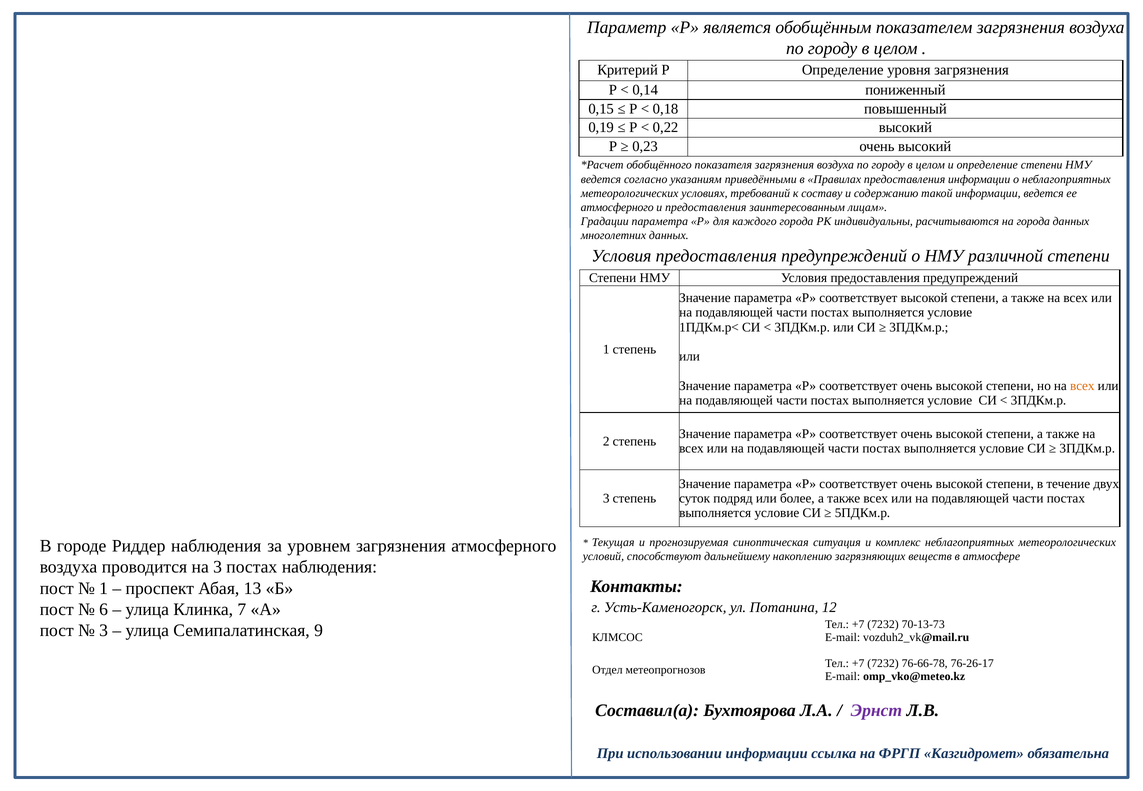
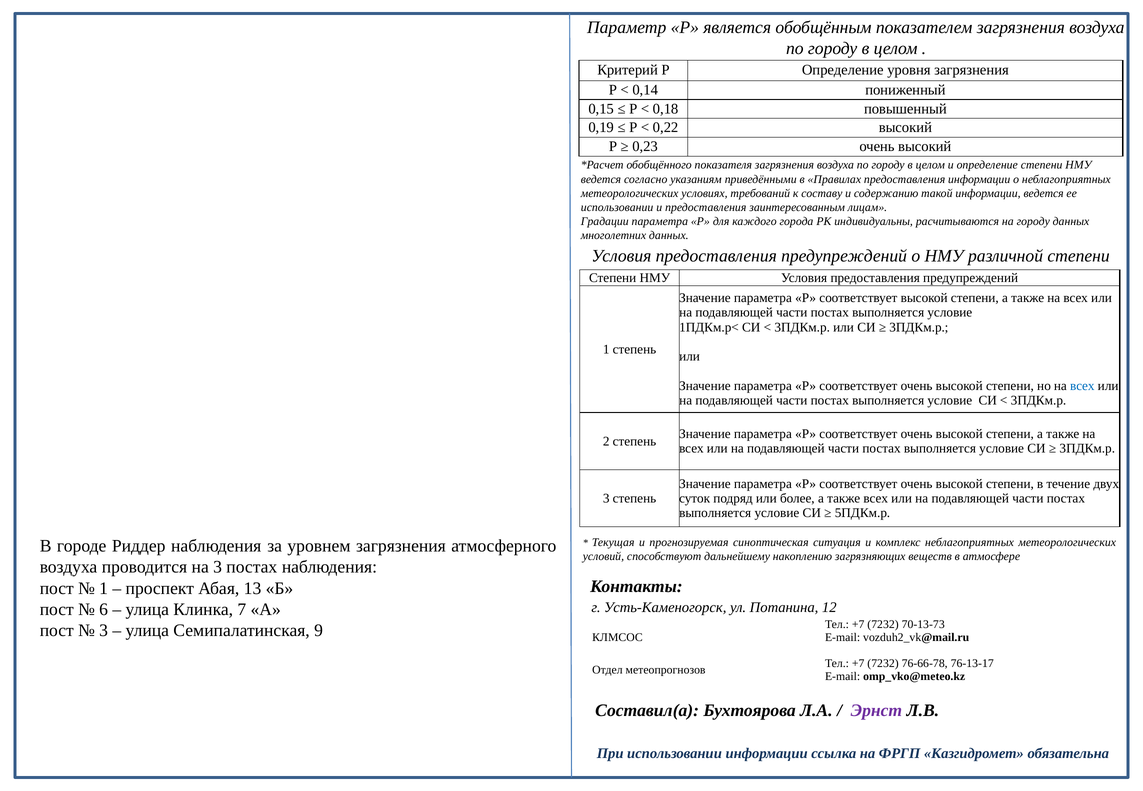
атмосферного at (617, 207): атмосферного -> использовании
на города: города -> городу
всех at (1082, 386) colour: orange -> blue
76-26-17: 76-26-17 -> 76-13-17
